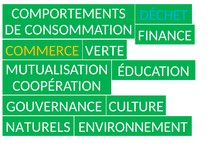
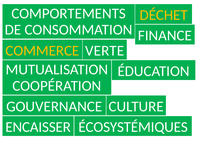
DÉCHET colour: light blue -> yellow
NATURELS: NATURELS -> ENCAISSER
ENVIRONNEMENT: ENVIRONNEMENT -> ÉCOSYSTÉMIQUES
